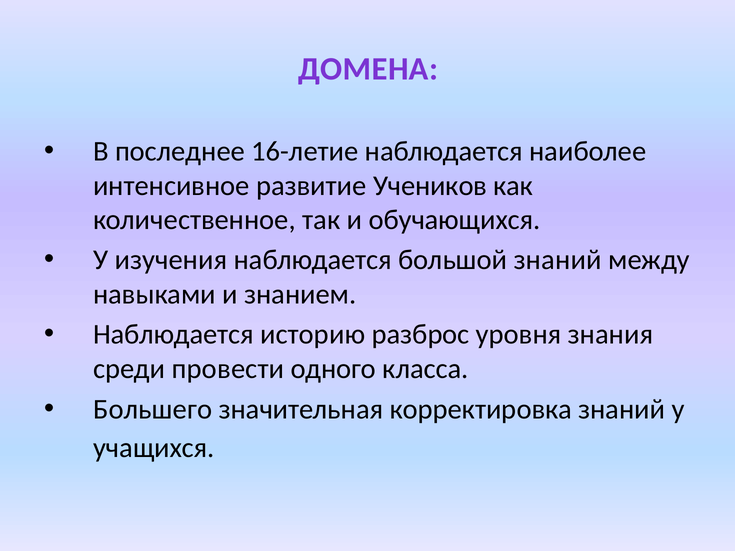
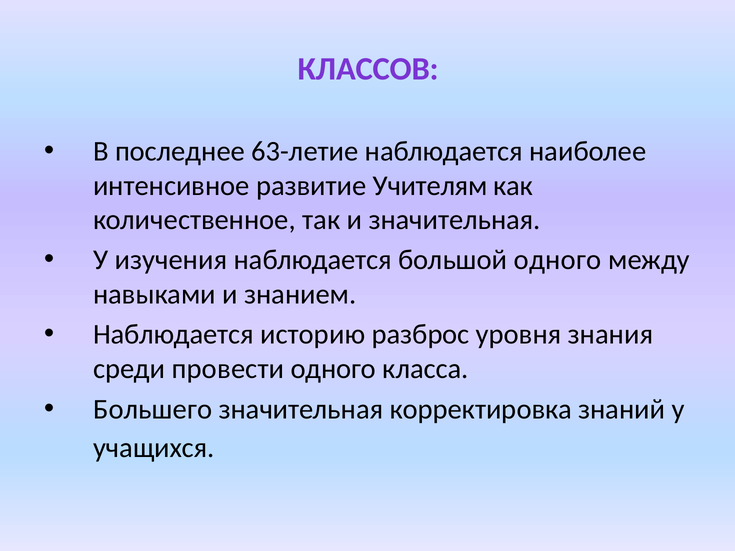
ДОМЕНА: ДОМЕНА -> КЛАССОВ
16-летие: 16-летие -> 63-летие
Учеников: Учеников -> Учителям
и обучающихся: обучающихся -> значительная
большой знаний: знаний -> одного
